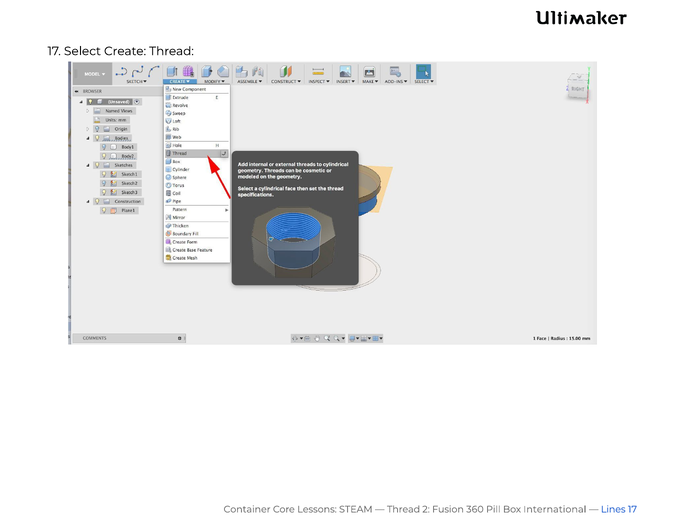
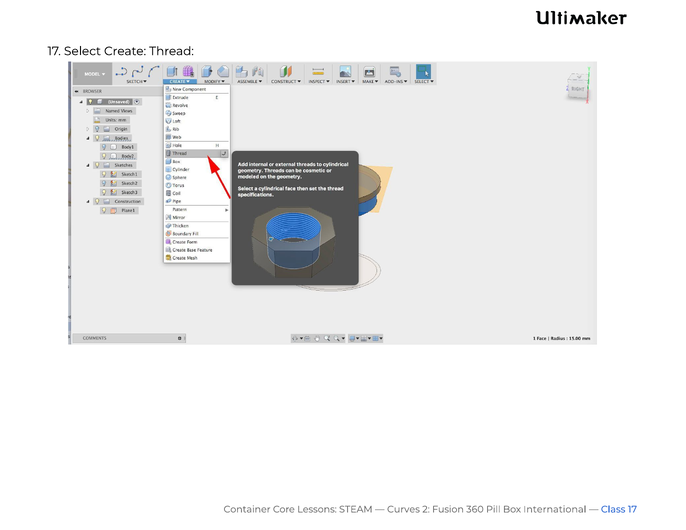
Thread at (404, 509): Thread -> Curves
Lines: Lines -> Class
